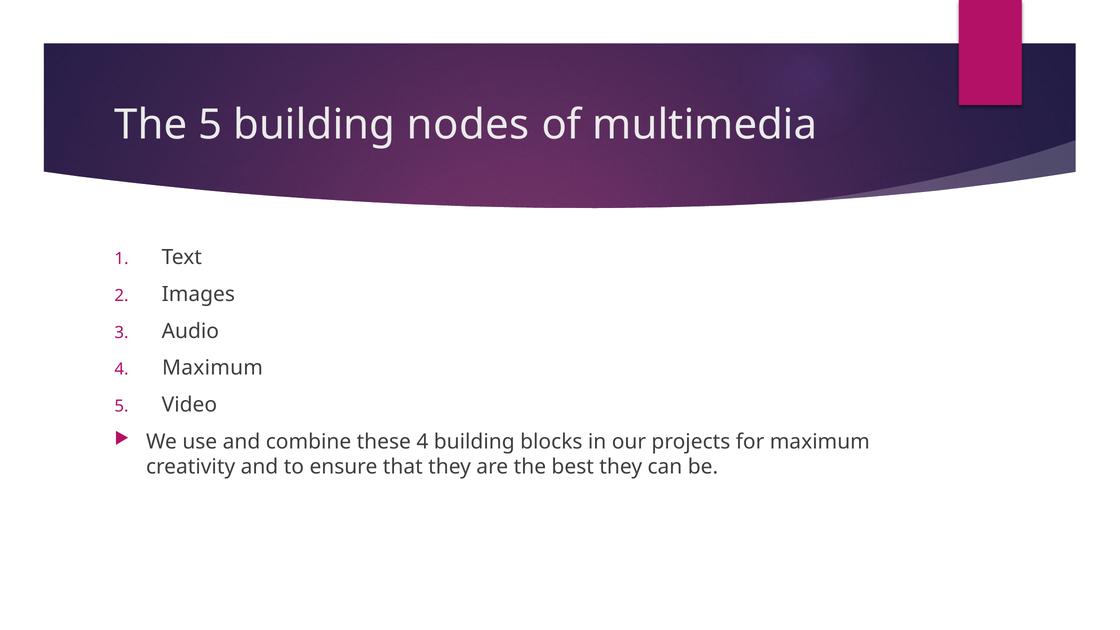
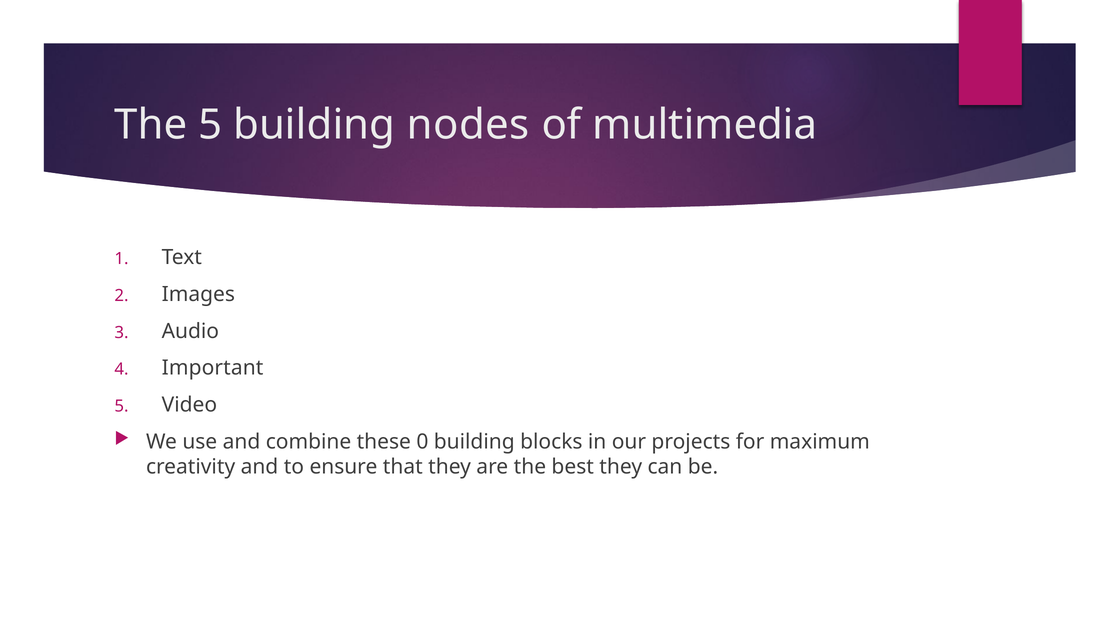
Maximum at (213, 368): Maximum -> Important
these 4: 4 -> 0
